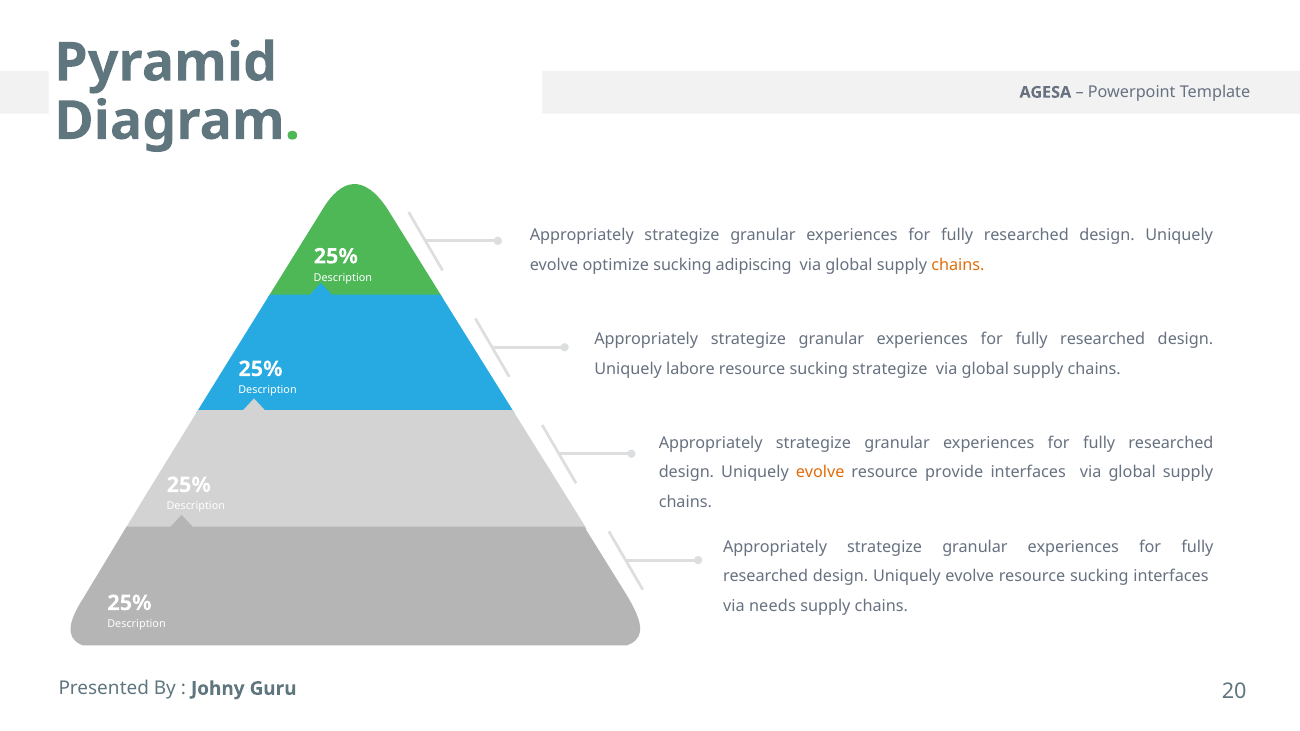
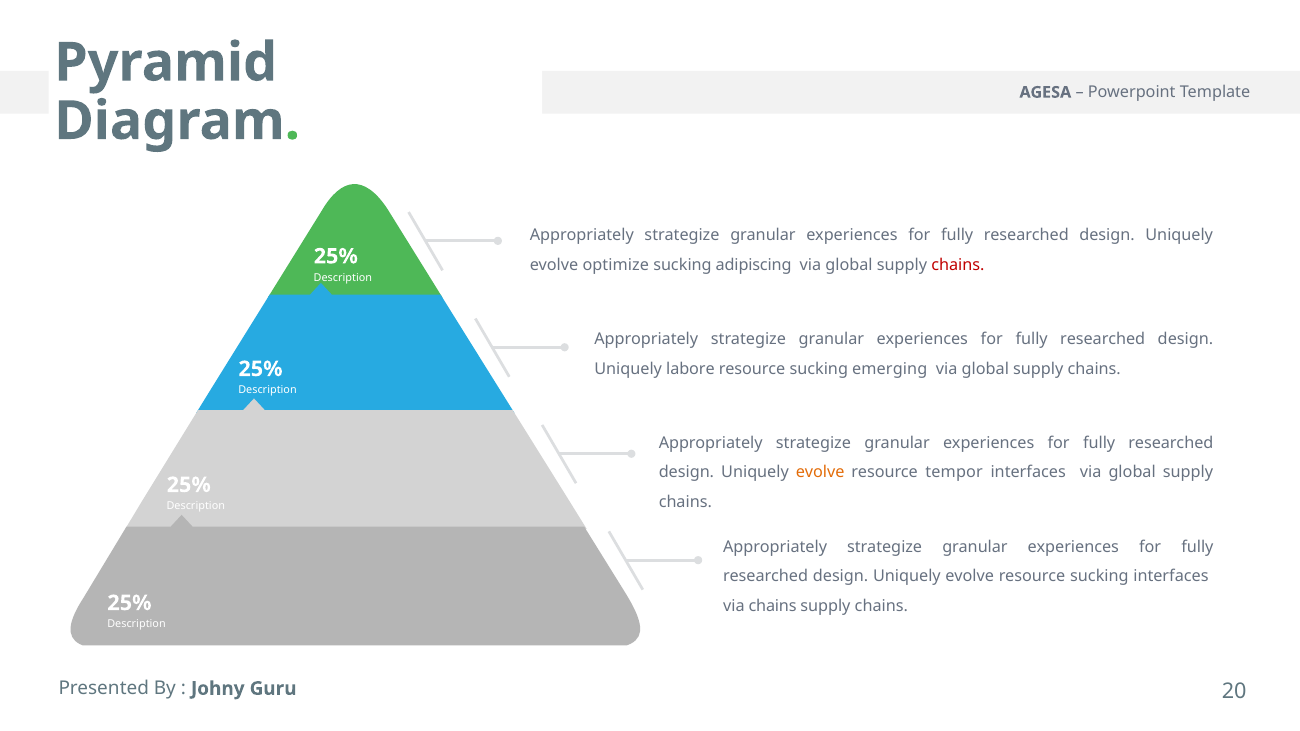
chains at (958, 265) colour: orange -> red
sucking strategize: strategize -> emerging
provide: provide -> tempor
via needs: needs -> chains
